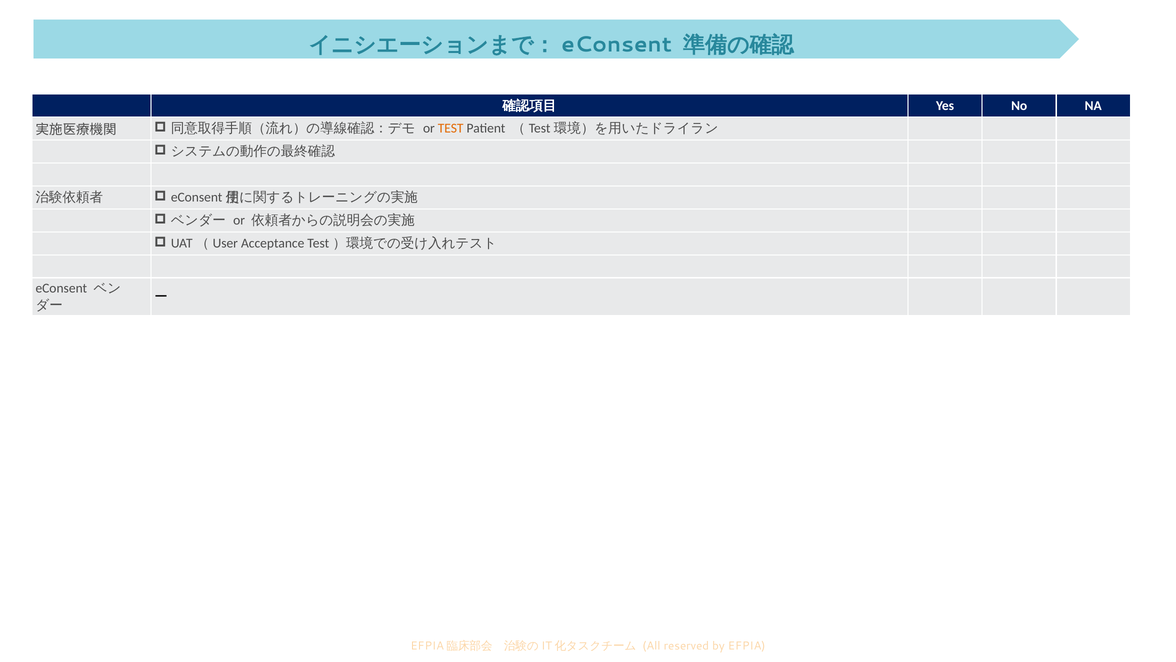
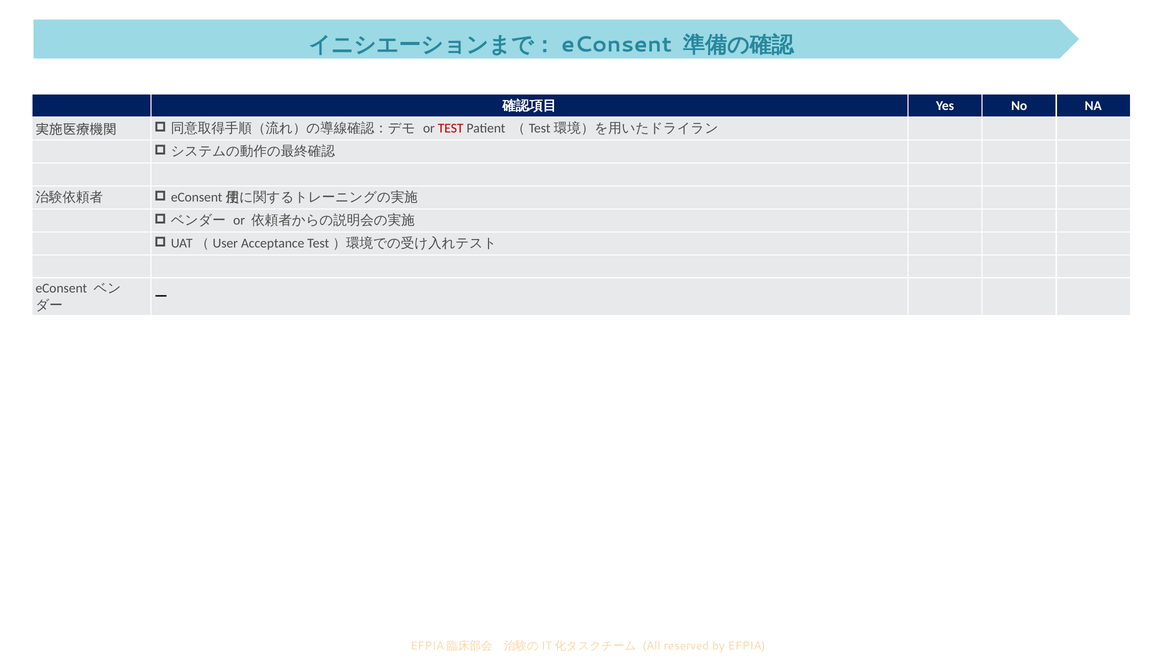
TEST at (451, 128) colour: orange -> red
